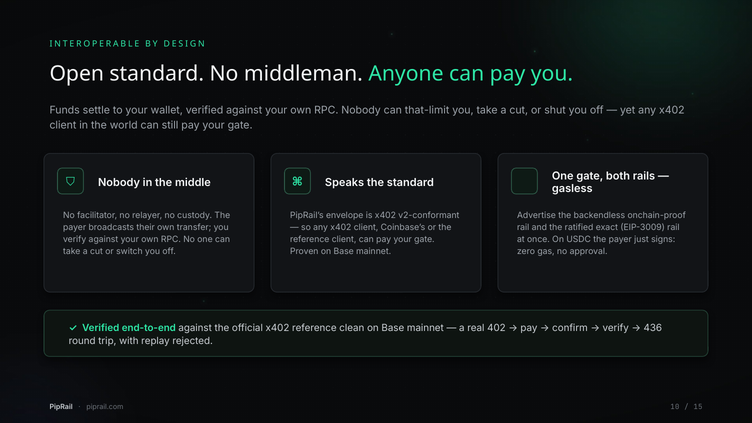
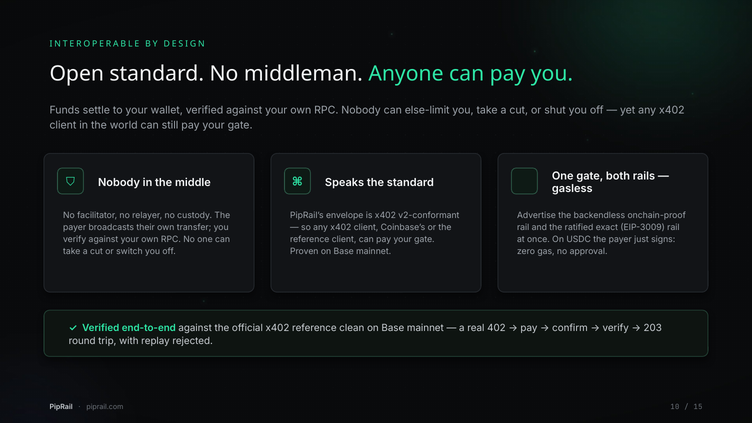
that-limit: that-limit -> else-limit
436: 436 -> 203
